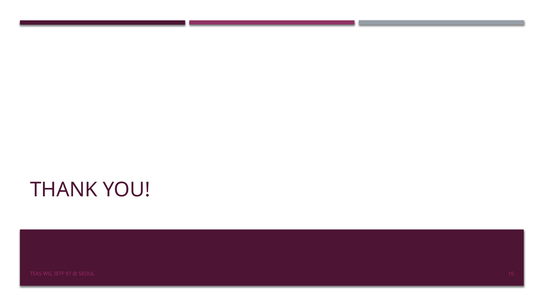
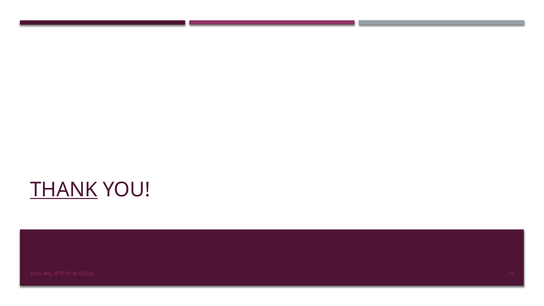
THANK underline: none -> present
